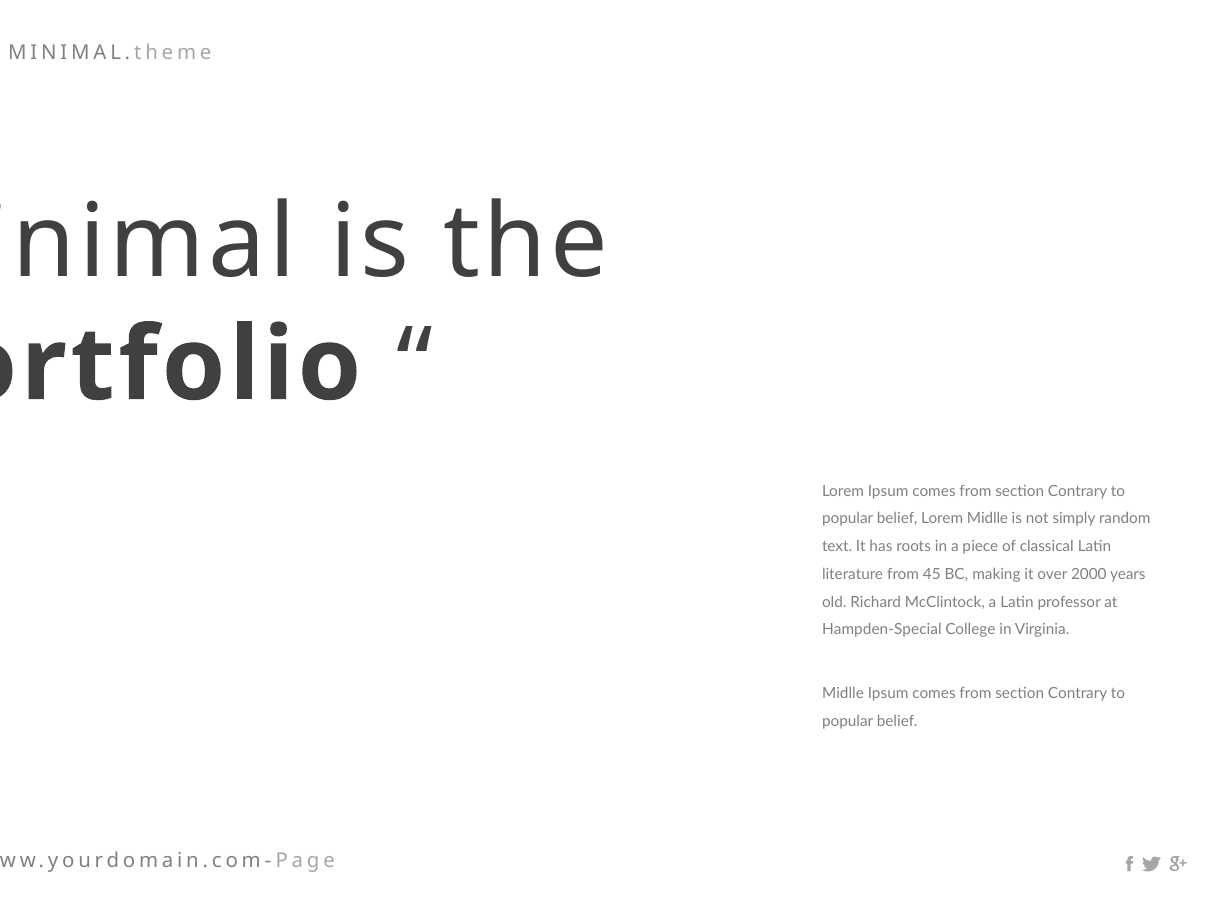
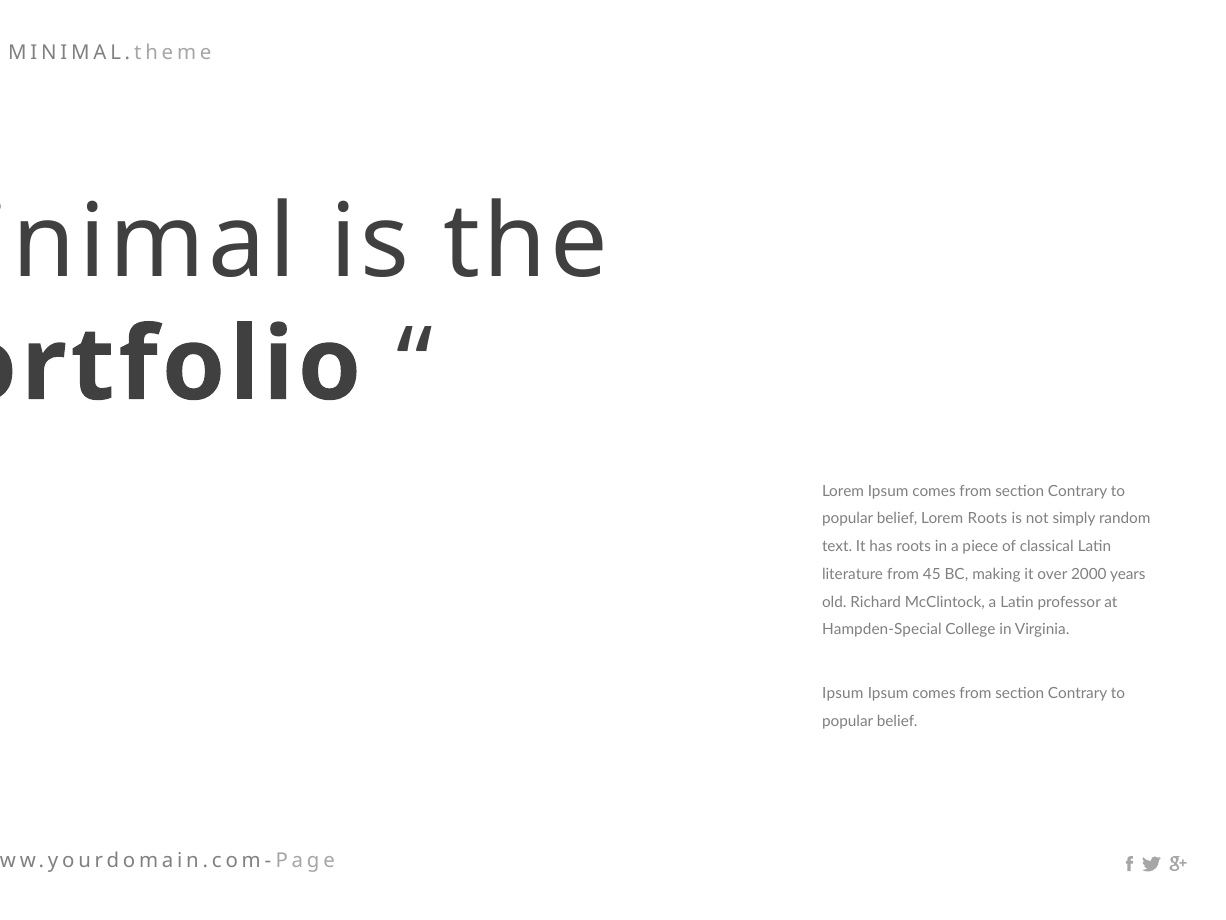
Lorem Midlle: Midlle -> Roots
Midlle at (843, 693): Midlle -> Ipsum
